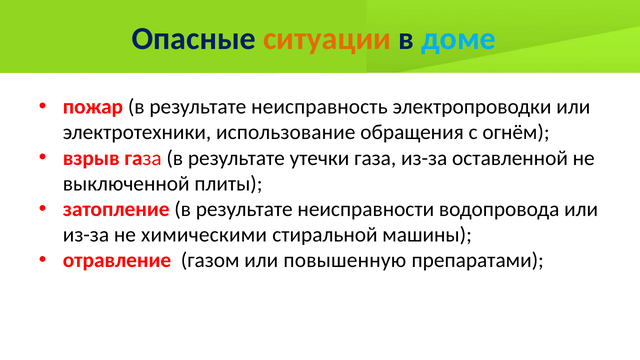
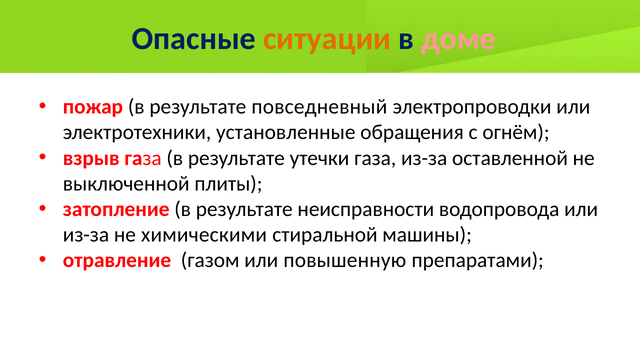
доме colour: light blue -> pink
неисправность: неисправность -> повседневный
использование: использование -> установленные
